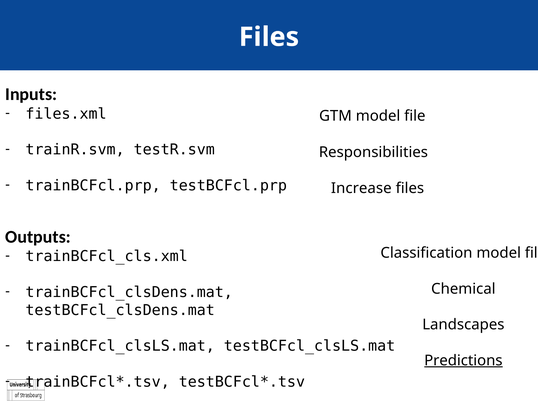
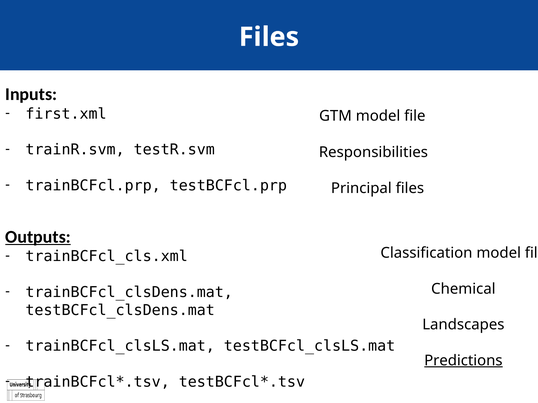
files.xml: files.xml -> first.xml
Increase: Increase -> Principal
Outputs underline: none -> present
